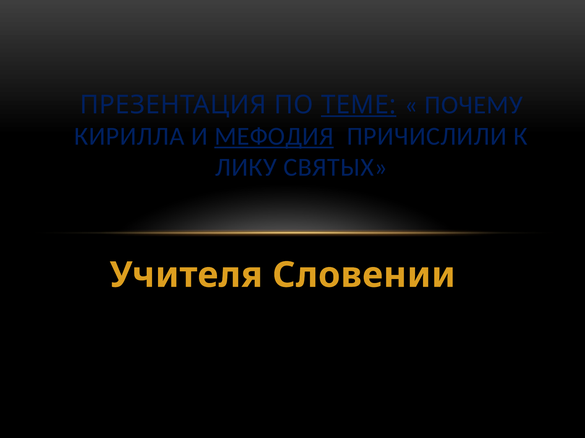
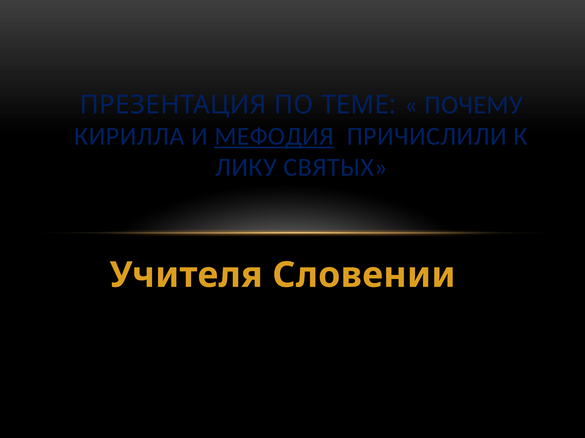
ТЕМЕ underline: present -> none
